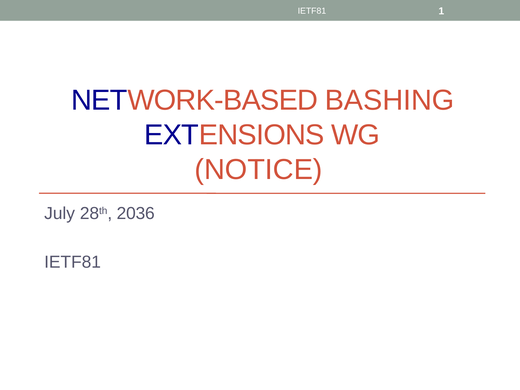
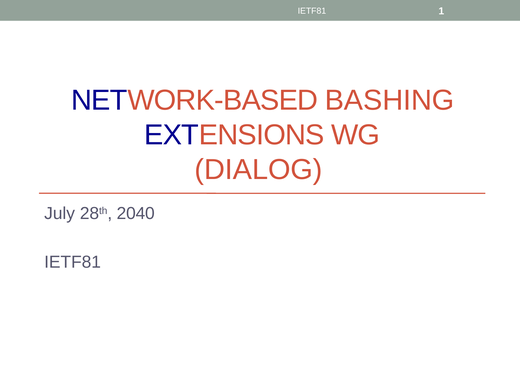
NOTICE: NOTICE -> DIALOG
2036: 2036 -> 2040
